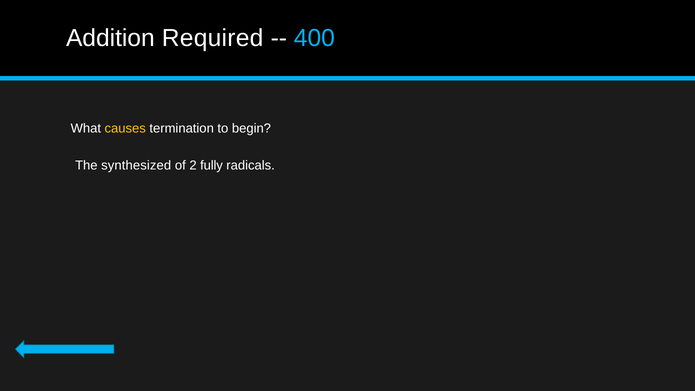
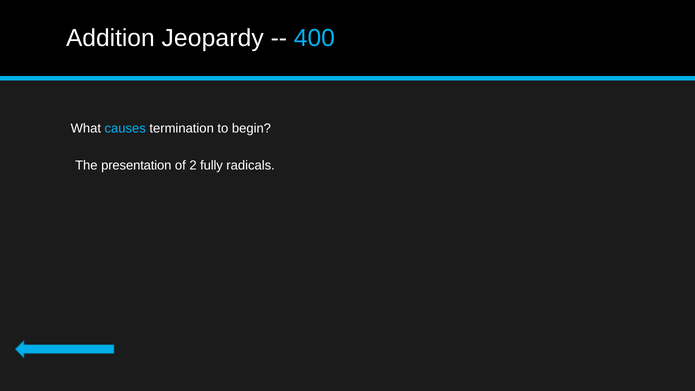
Required: Required -> Jeopardy
causes colour: yellow -> light blue
synthesized: synthesized -> presentation
